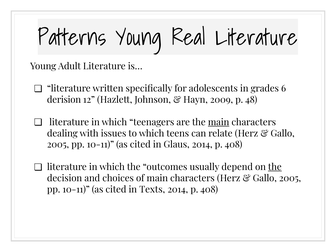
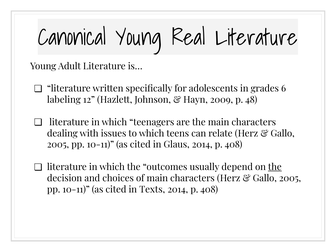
Patterns: Patterns -> Canonical
derision: derision -> labeling
main at (219, 122) underline: present -> none
